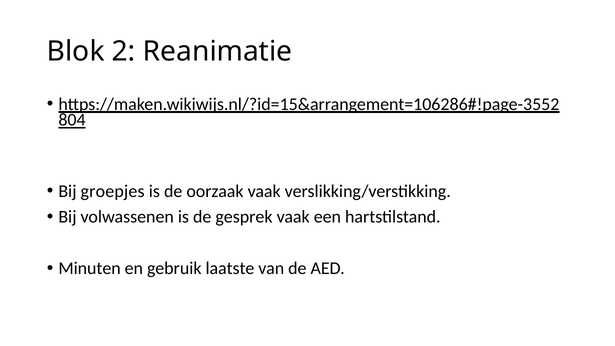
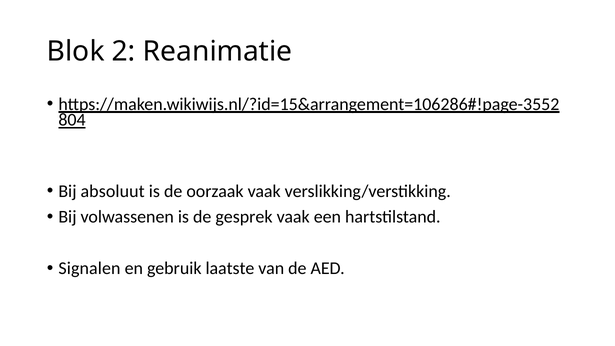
groepjes: groepjes -> absoluut
Minuten: Minuten -> Signalen
